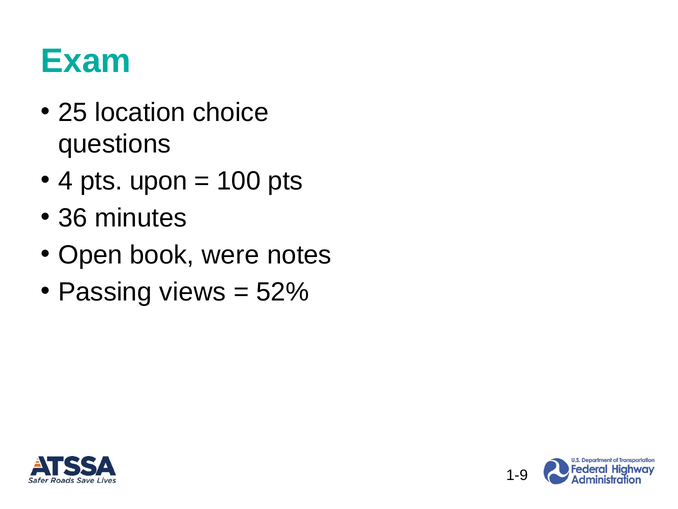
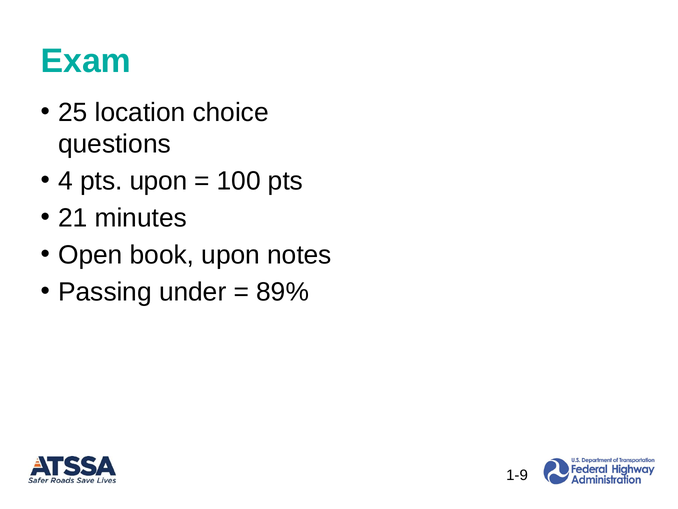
36: 36 -> 21
book were: were -> upon
views: views -> under
52%: 52% -> 89%
